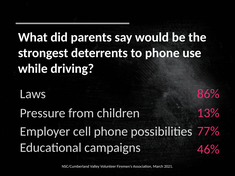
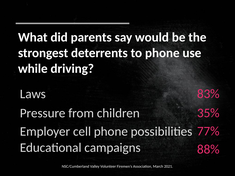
86%: 86% -> 83%
13%: 13% -> 35%
46%: 46% -> 88%
